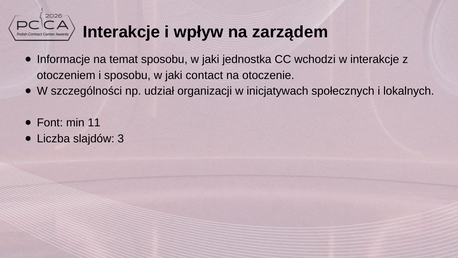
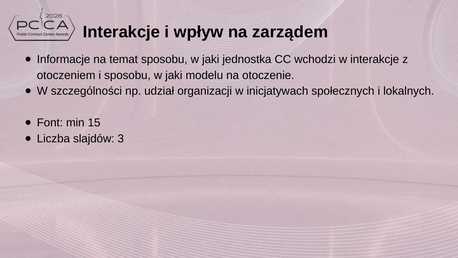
contact: contact -> modelu
11: 11 -> 15
